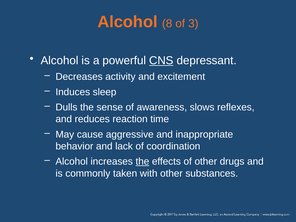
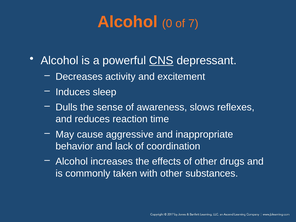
8: 8 -> 0
3: 3 -> 7
the at (142, 162) underline: present -> none
